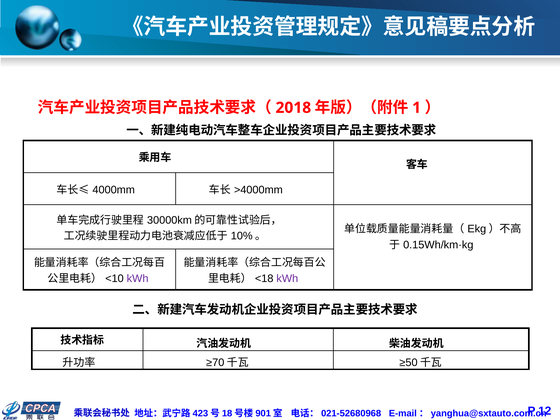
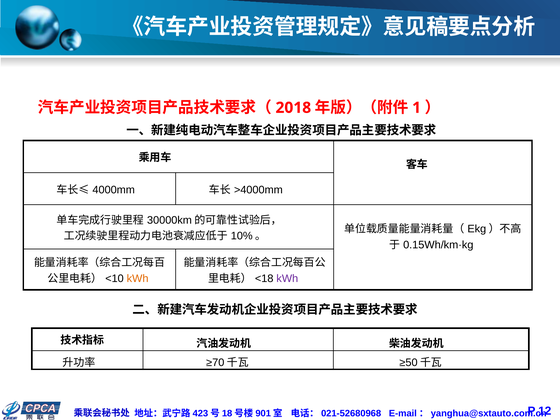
kWh at (138, 279) colour: purple -> orange
